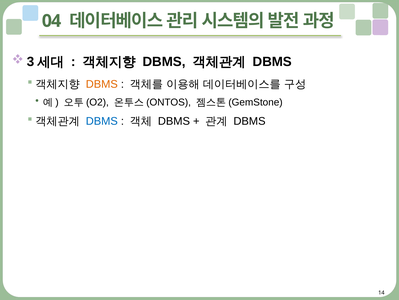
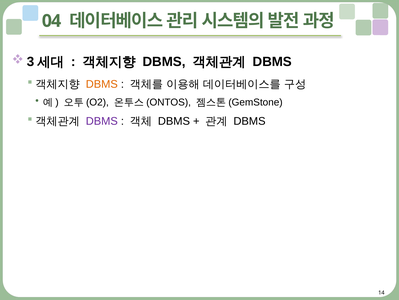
DBMS at (102, 121) colour: blue -> purple
